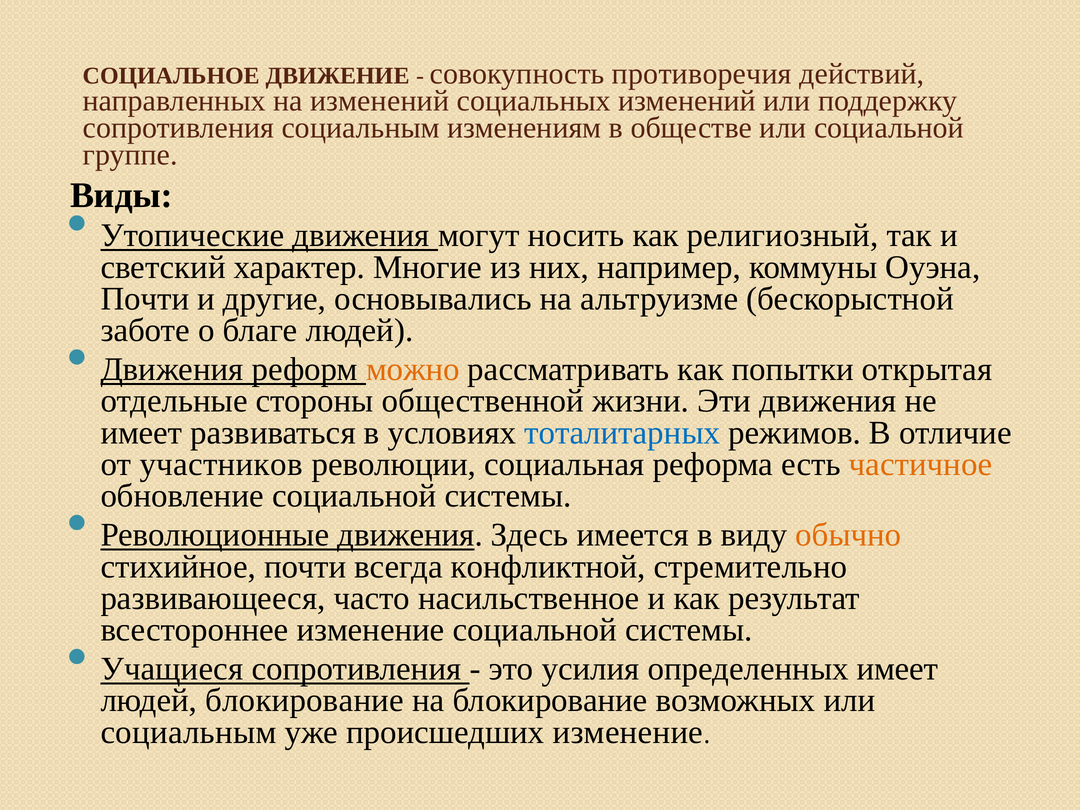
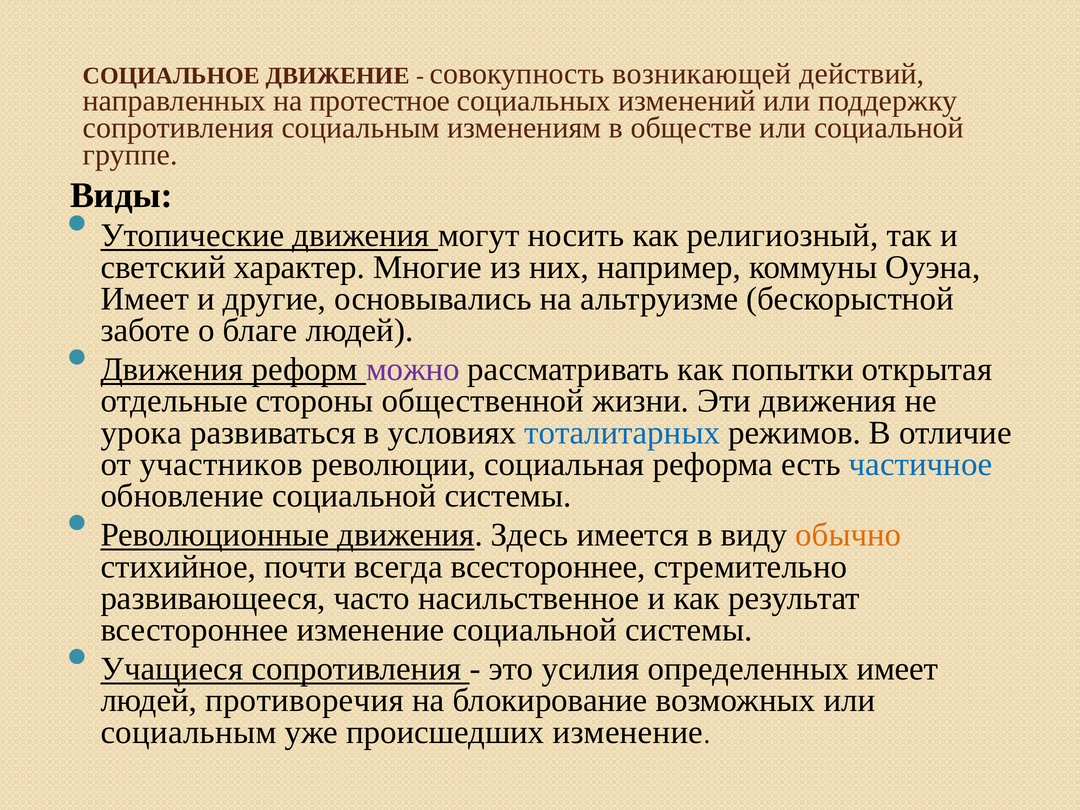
противоречия: противоречия -> возникающей
на изменений: изменений -> протестное
Почти at (145, 299): Почти -> Имеет
можно colour: orange -> purple
имеет at (141, 433): имеет -> урока
частичное colour: orange -> blue
всегда конфликтной: конфликтной -> всестороннее
людей блокирование: блокирование -> противоречия
